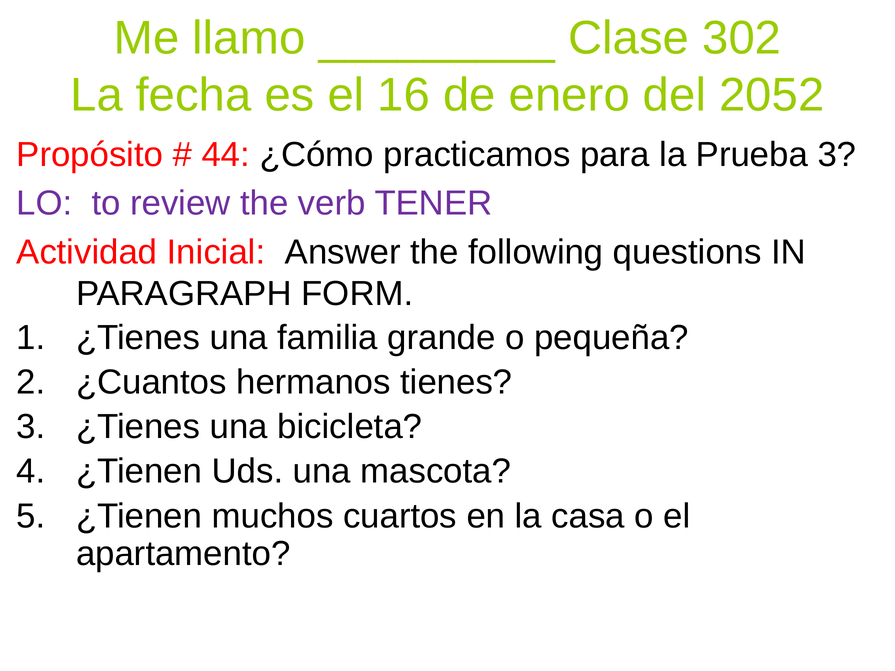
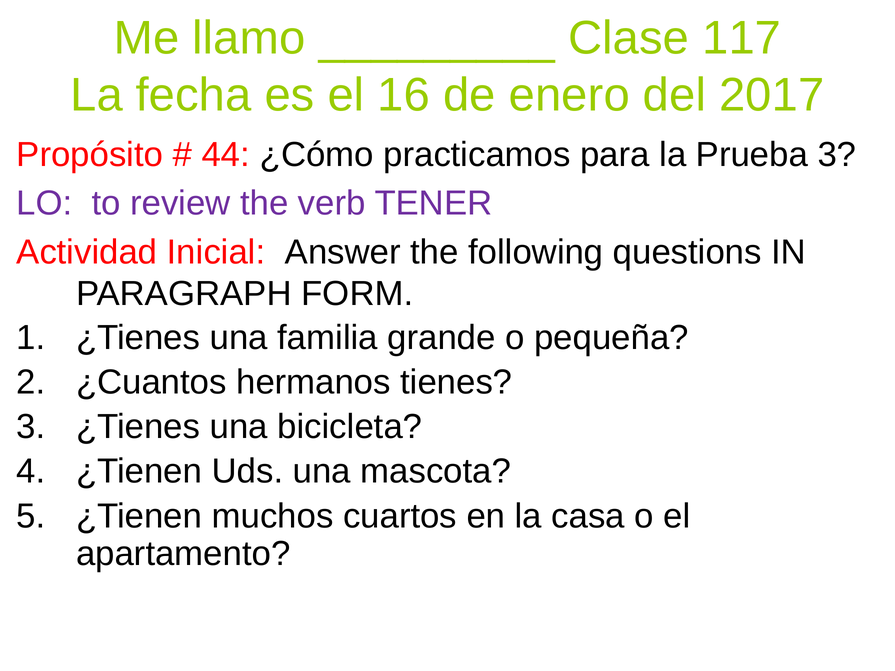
302: 302 -> 117
2052: 2052 -> 2017
